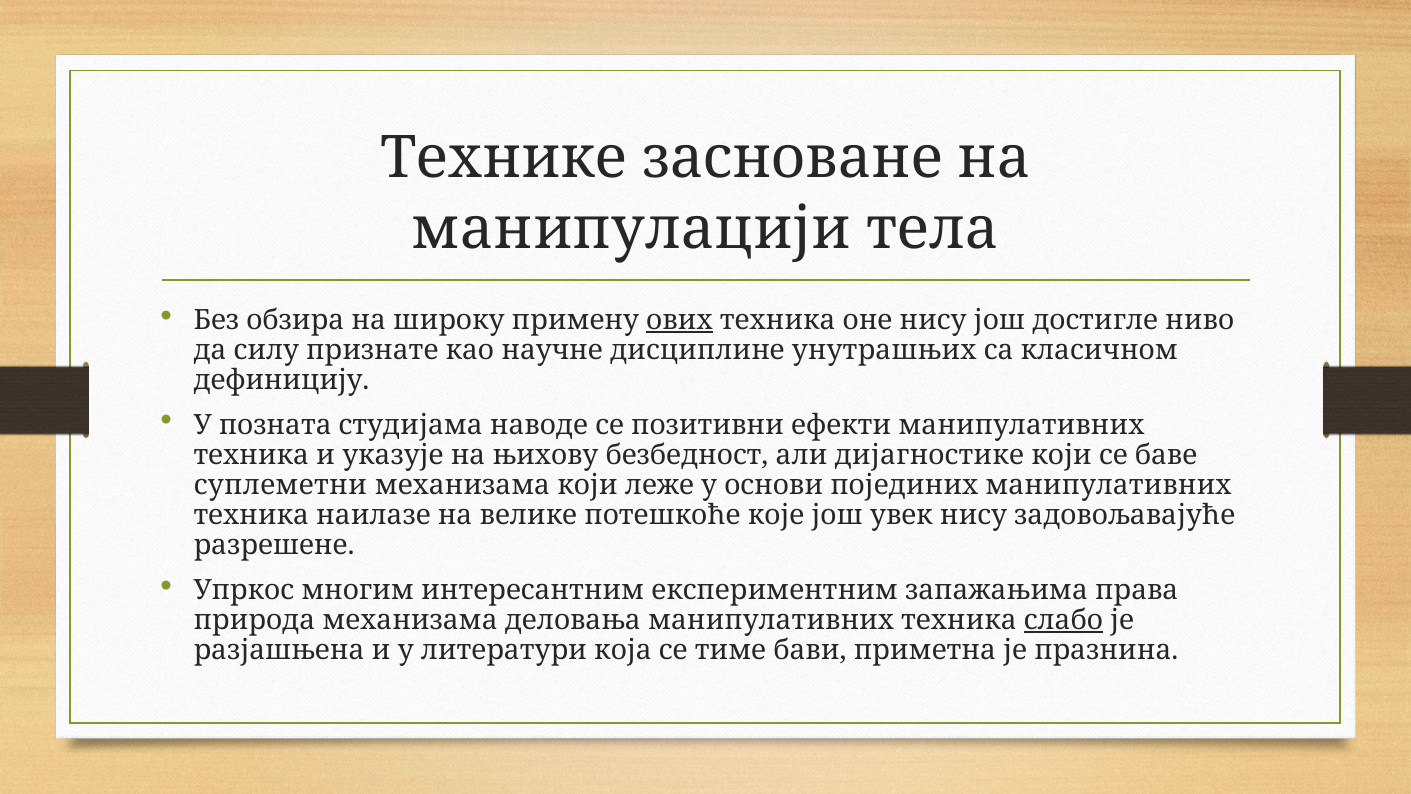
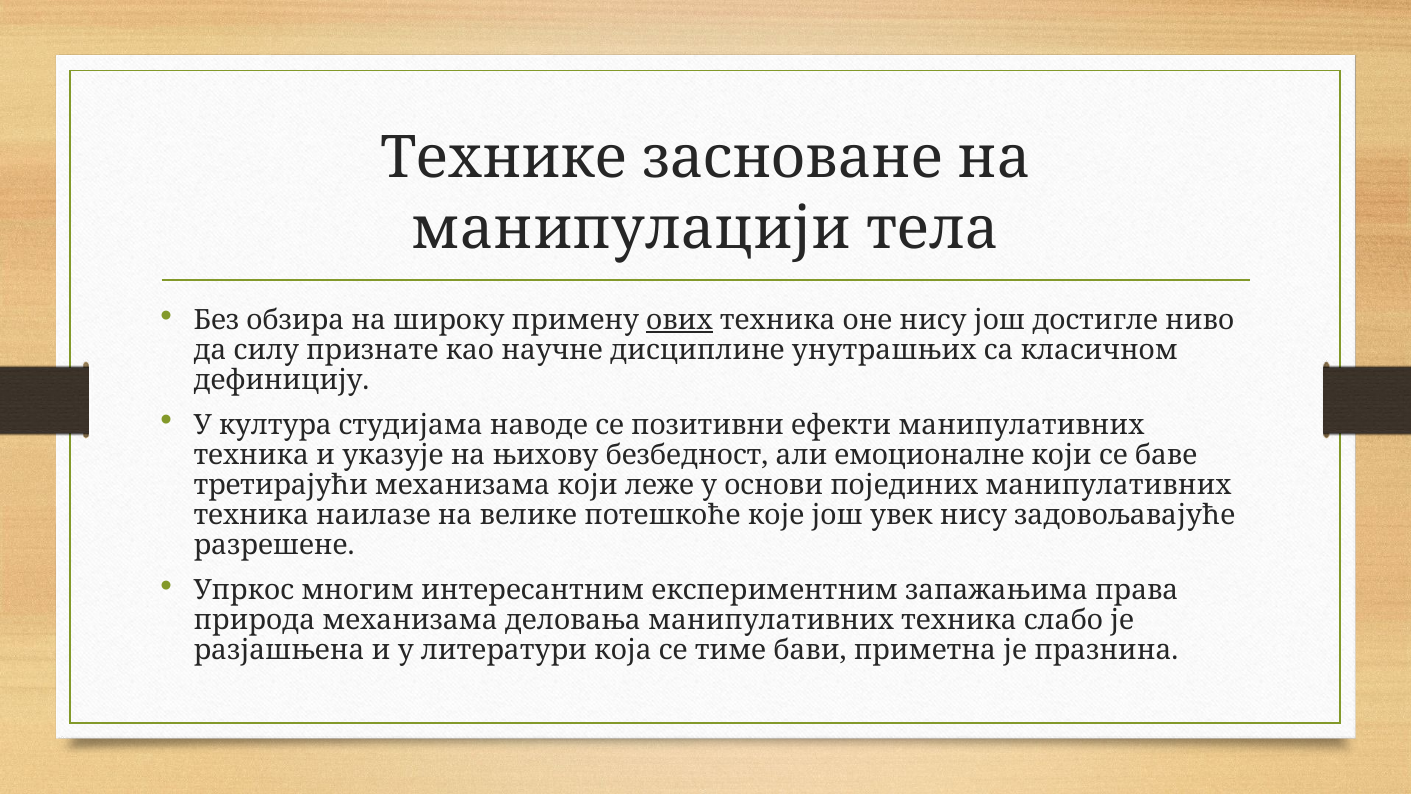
позната: позната -> култура
дијагностике: дијагностике -> емоционалне
суплеметни: суплеметни -> третирајући
слабо underline: present -> none
